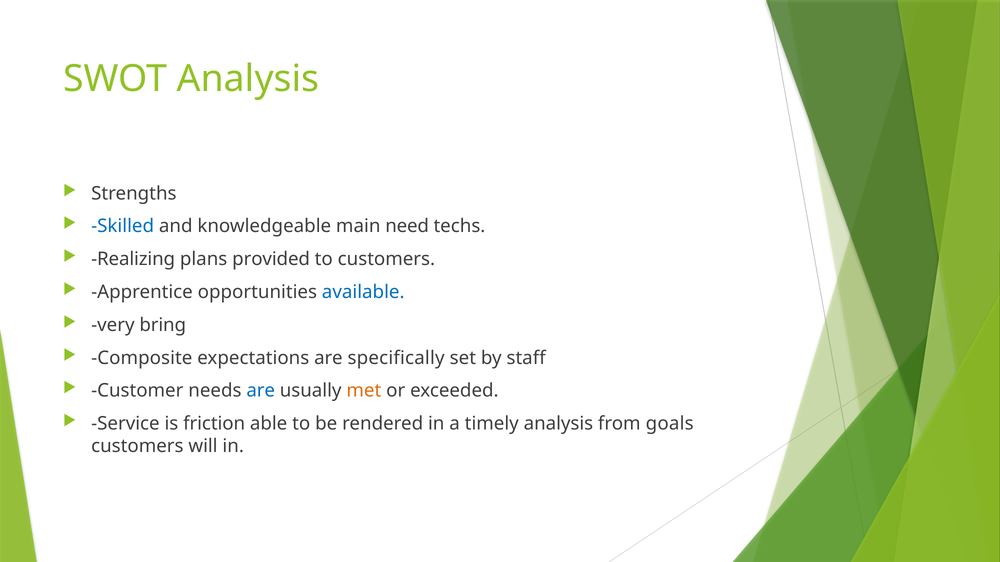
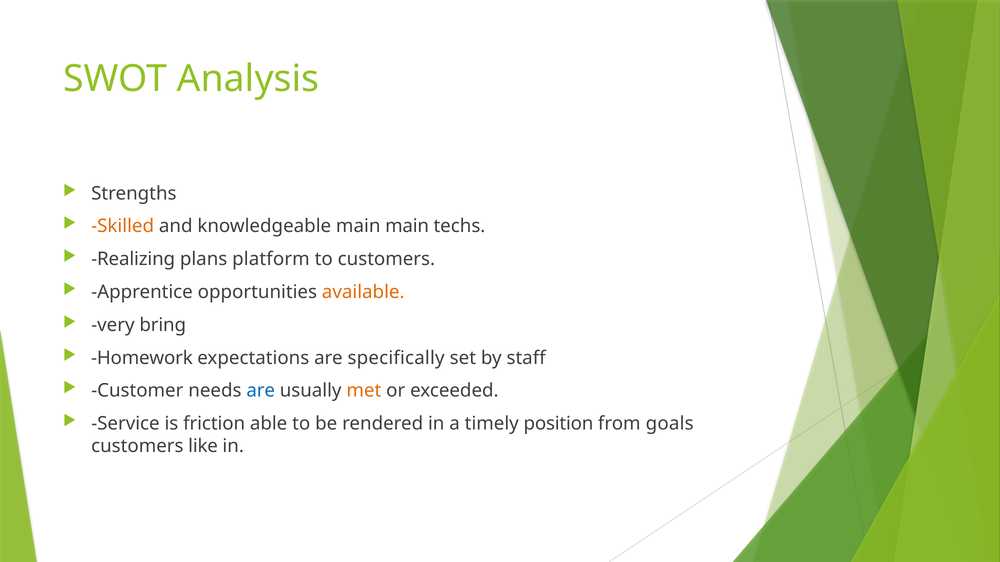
Skilled colour: blue -> orange
main need: need -> main
provided: provided -> platform
available colour: blue -> orange
Composite: Composite -> Homework
timely analysis: analysis -> position
will: will -> like
